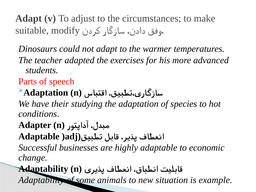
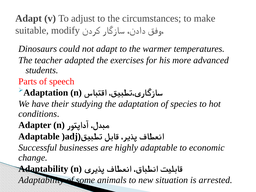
example: example -> arrested
